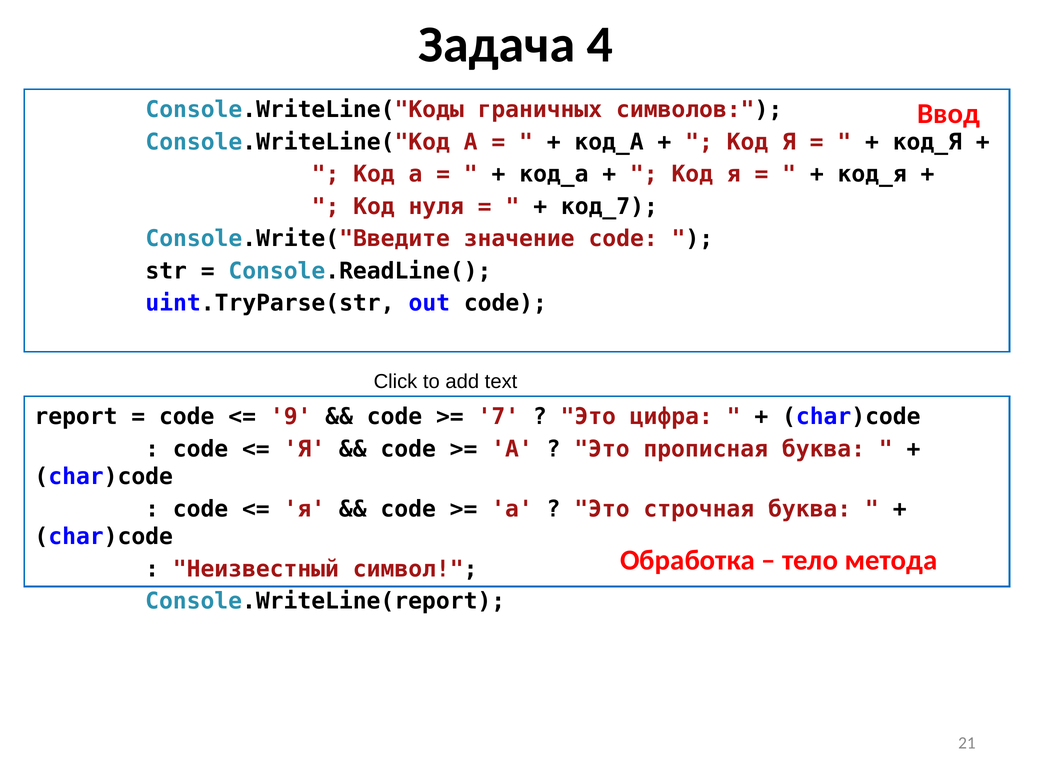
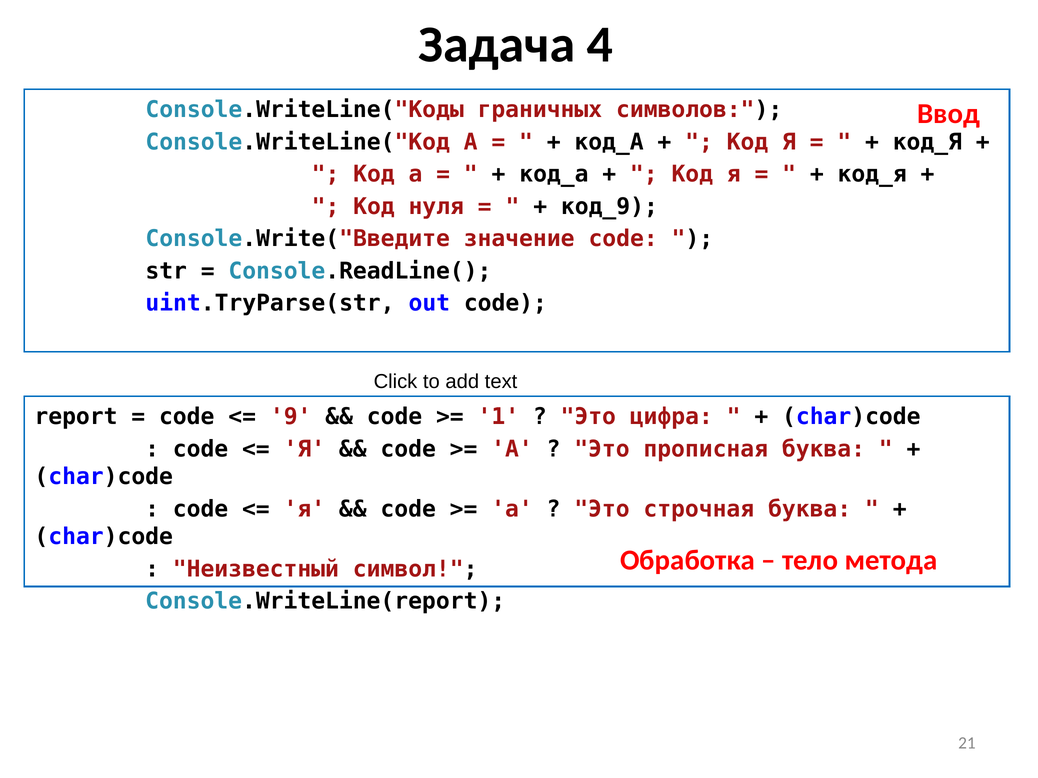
код_7: код_7 -> код_9
7: 7 -> 1
